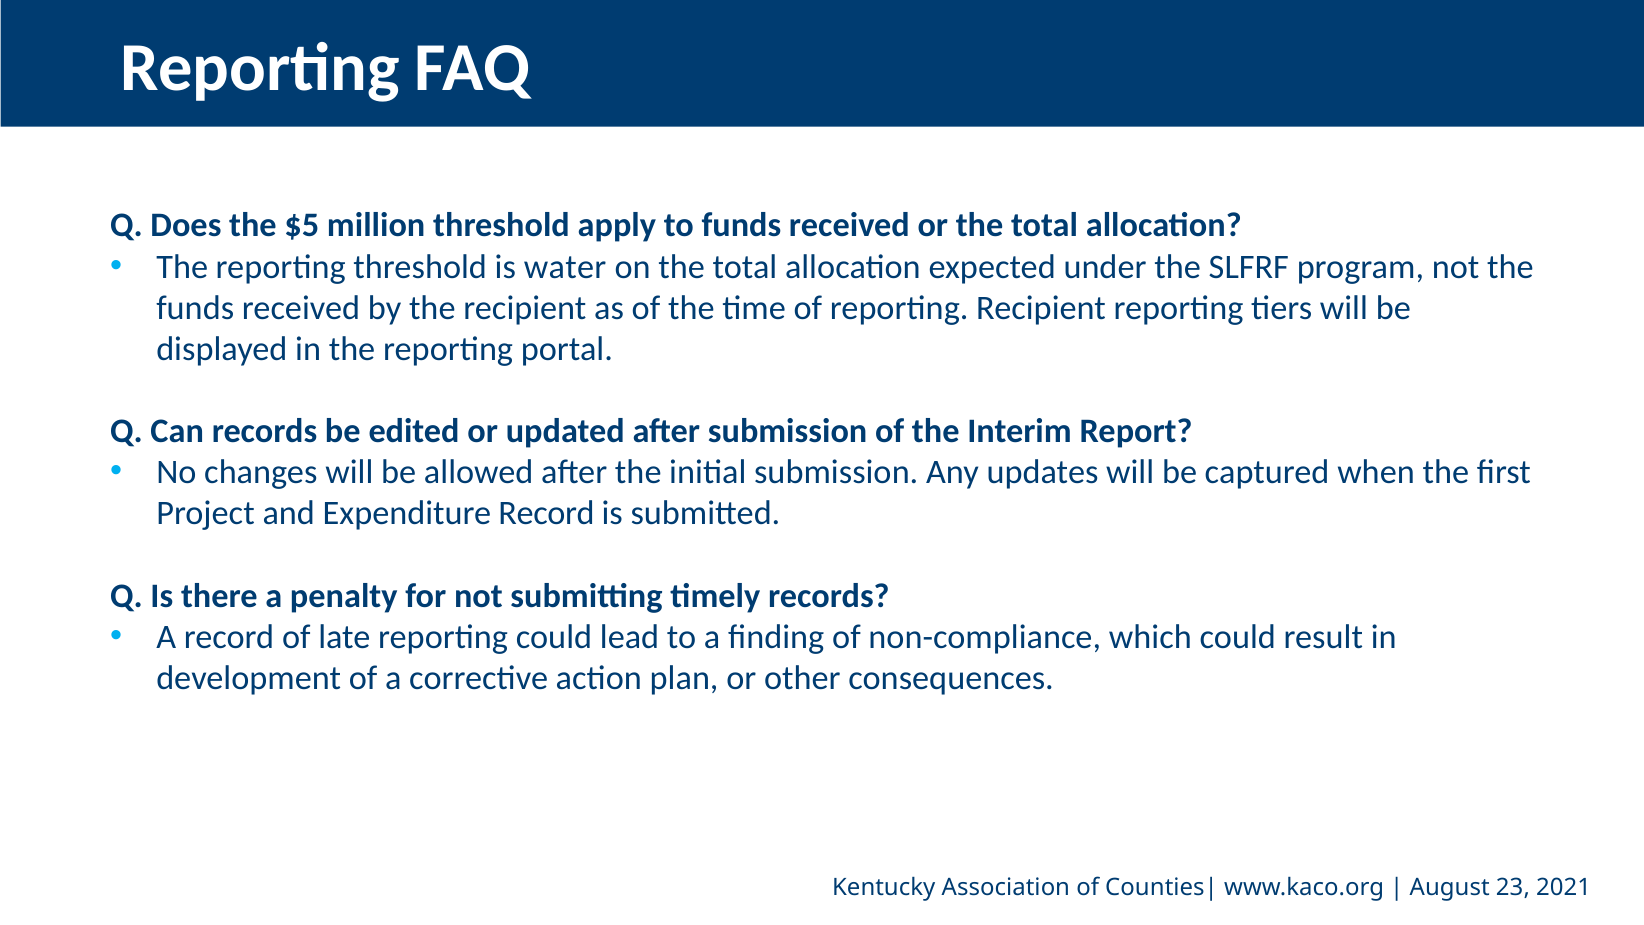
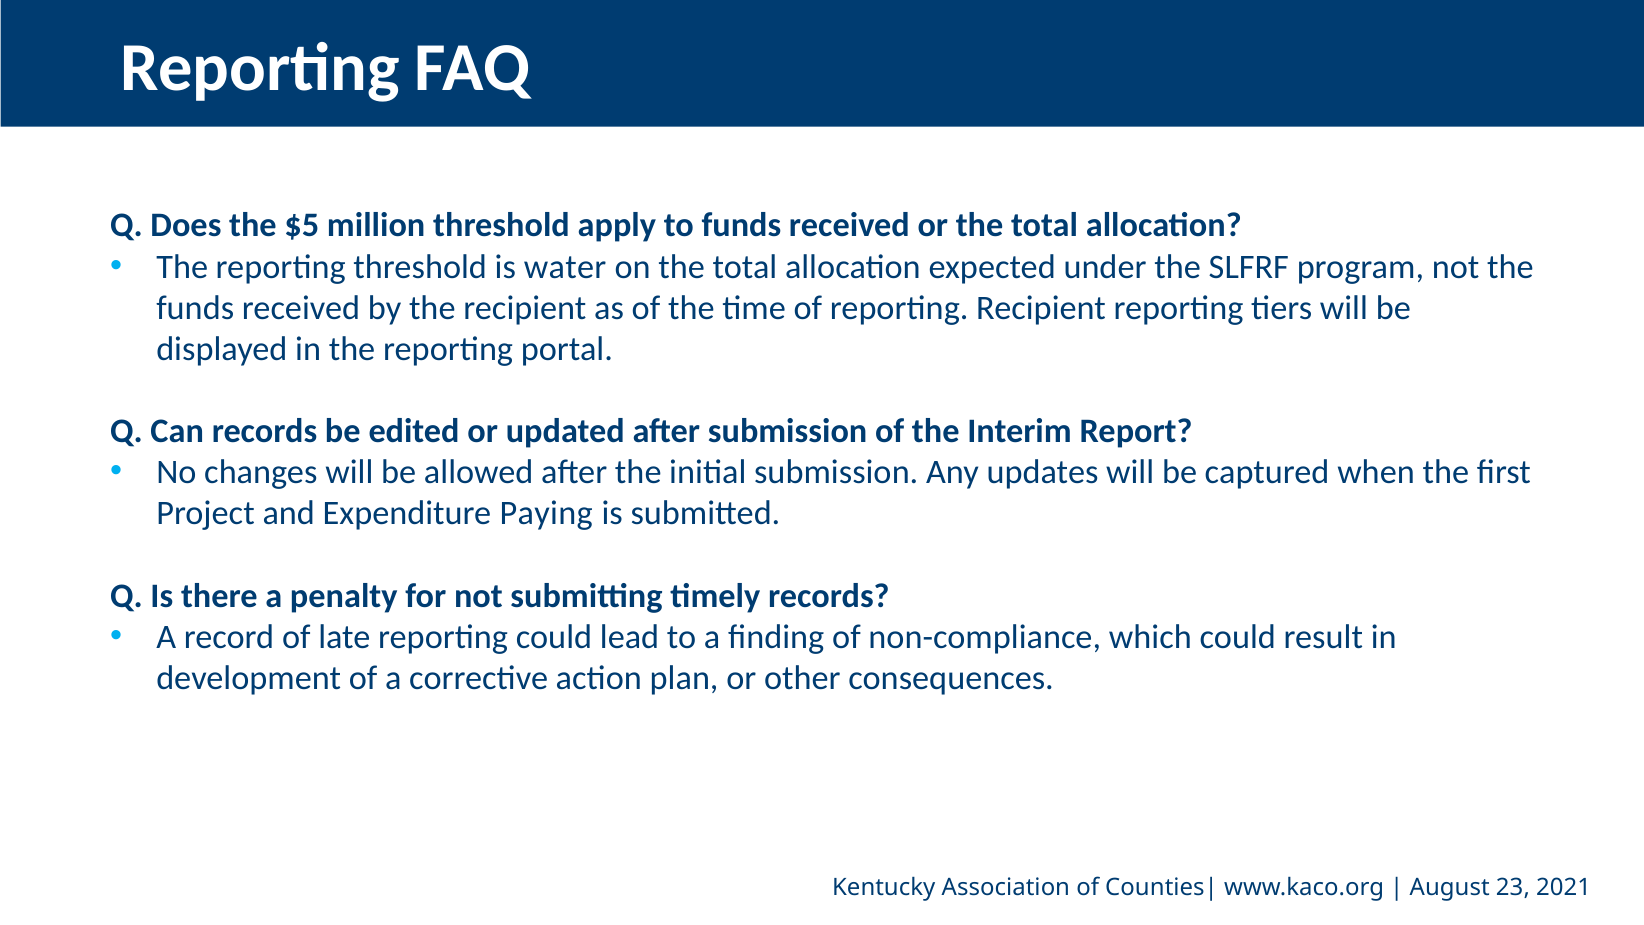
Expenditure Record: Record -> Paying
